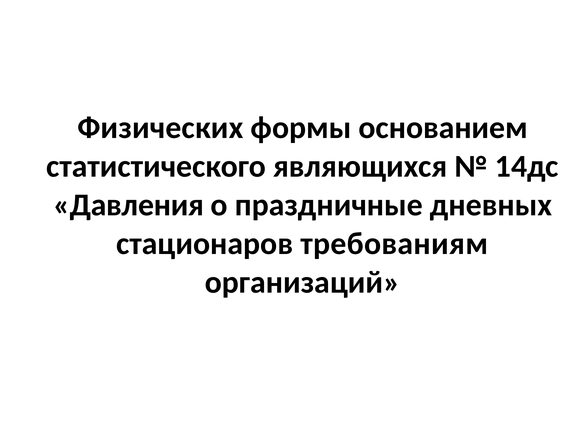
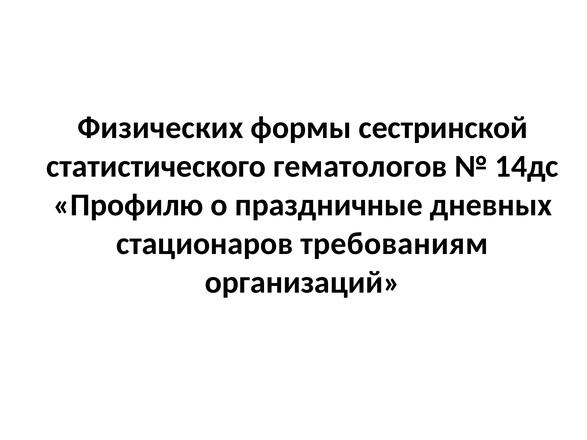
основанием: основанием -> сестринской
являющихся: являющихся -> гематологов
Давления: Давления -> Профилю
